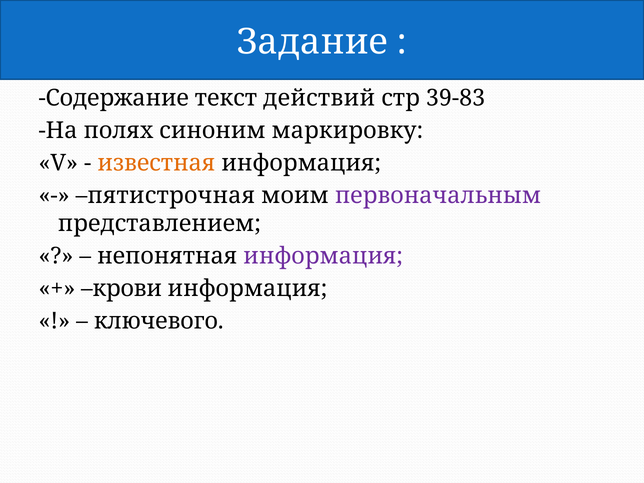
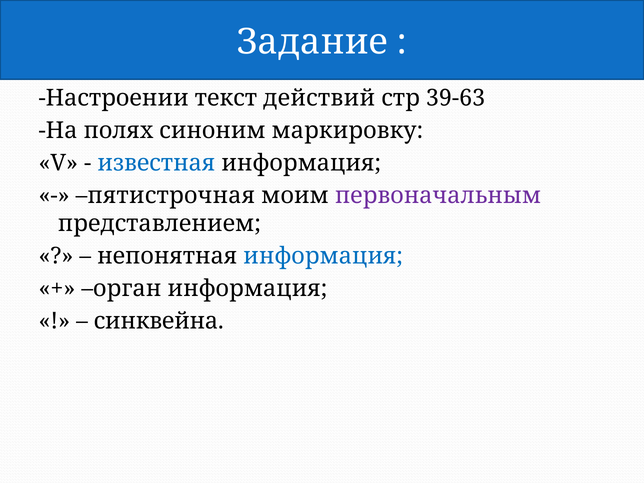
Содержание: Содержание -> Настроении
39-83: 39-83 -> 39-63
известная colour: orange -> blue
информация at (323, 256) colour: purple -> blue
крови: крови -> орган
ключевого: ключевого -> синквейна
